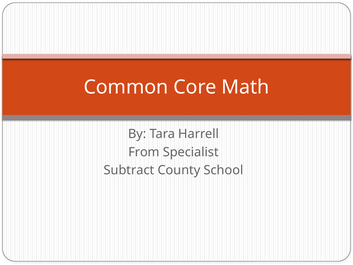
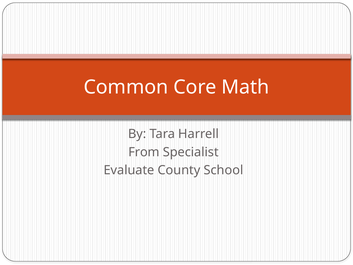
Subtract: Subtract -> Evaluate
